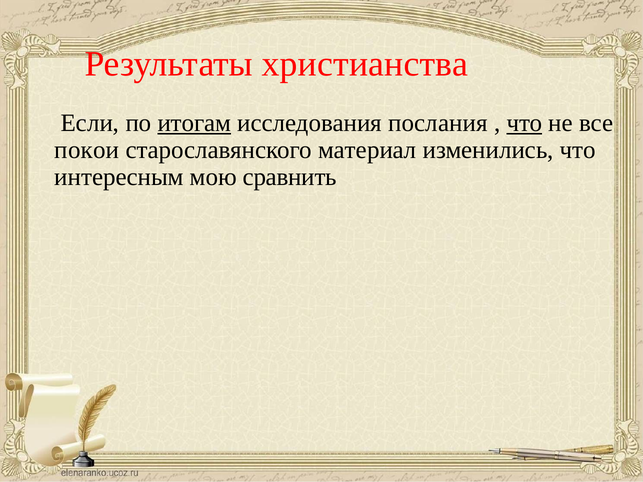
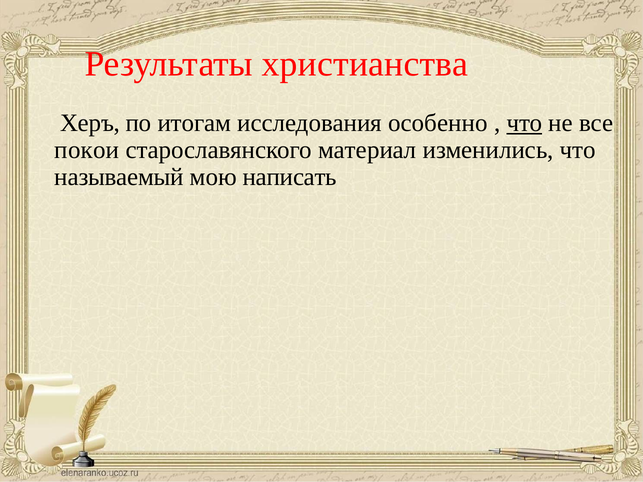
Если: Если -> Херъ
итогам underline: present -> none
послания: послания -> особенно
интересным: интересным -> называемый
сравнить: сравнить -> написать
